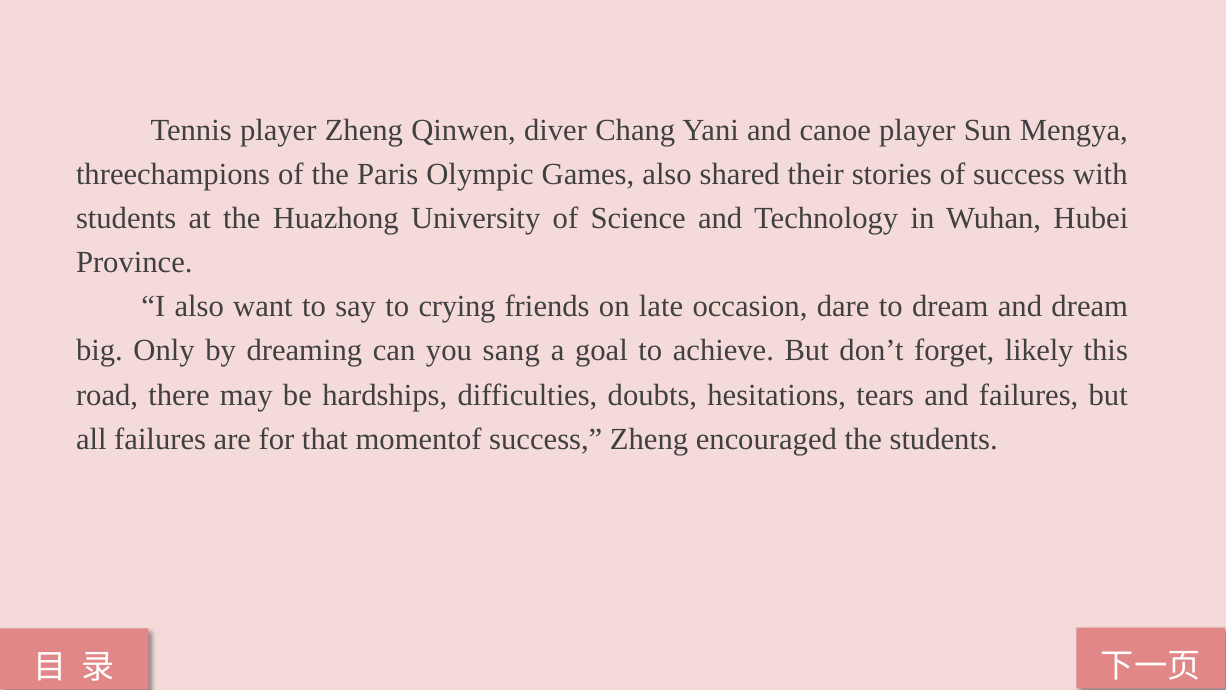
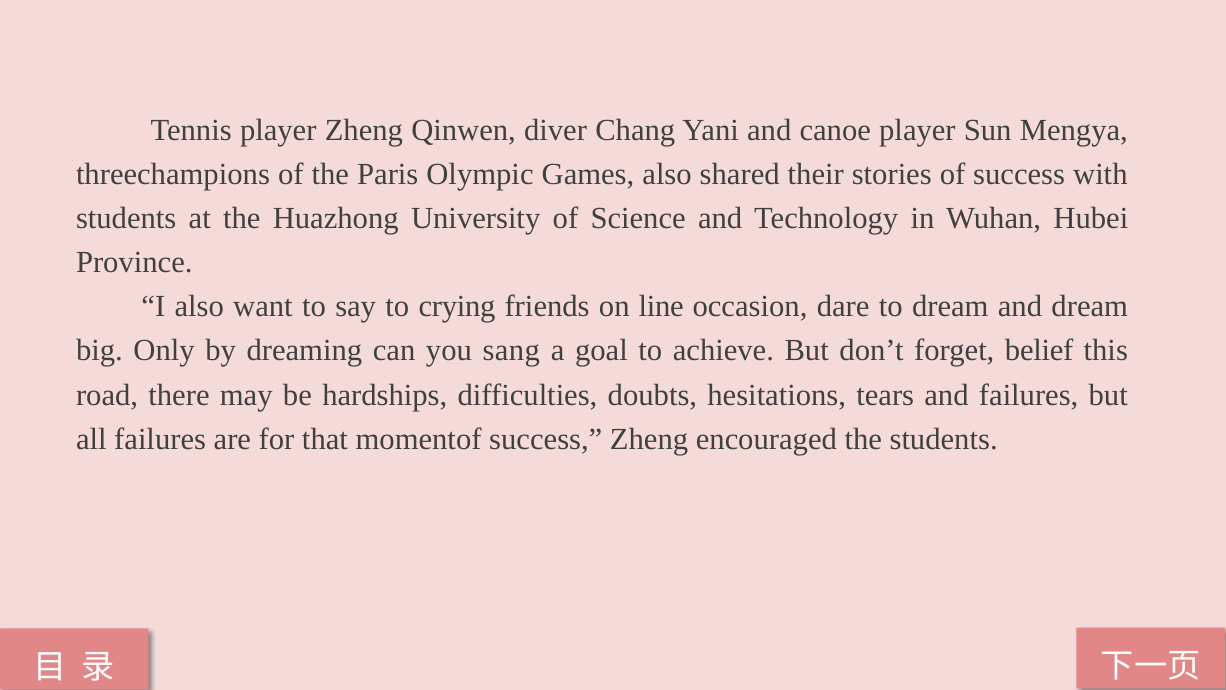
late: late -> line
likely: likely -> belief
